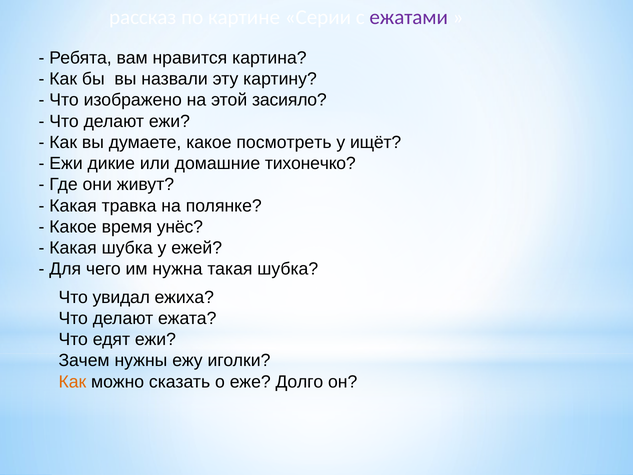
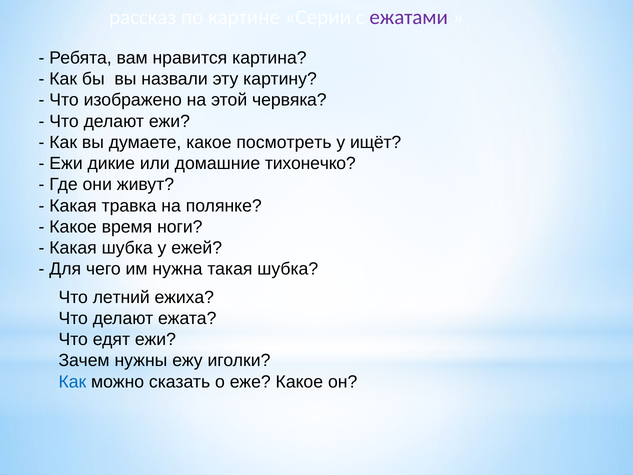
засияло: засияло -> червяка
унёс: унёс -> ноги
увидал: увидал -> летний
Как at (72, 382) colour: orange -> blue
еже Долго: Долго -> Какое
